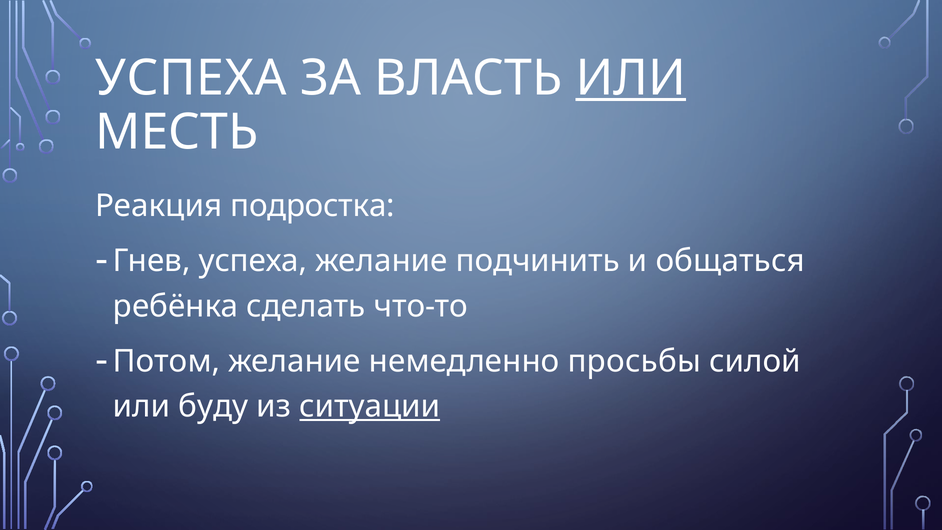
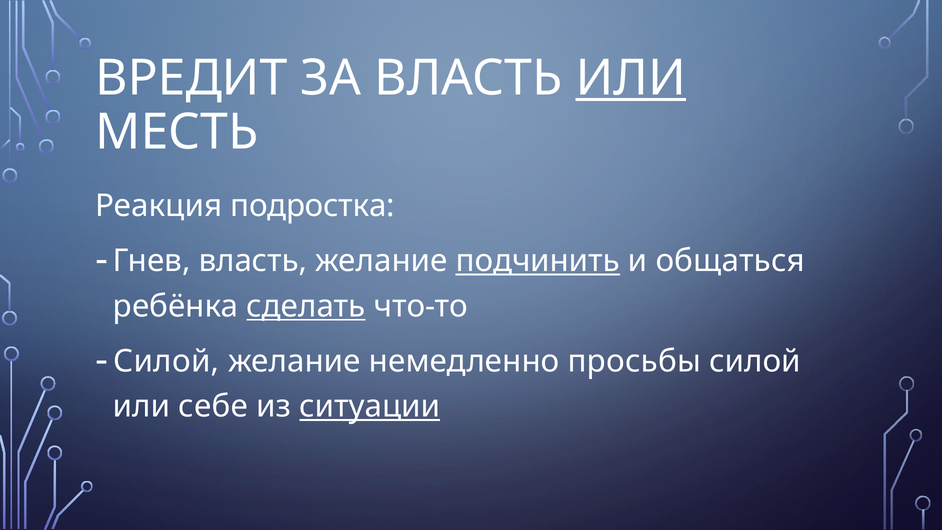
УСПЕХА at (191, 78): УСПЕХА -> ВРЕДИТ
Гнев успеха: успеха -> власть
подчинить underline: none -> present
сделать underline: none -> present
Потом at (166, 361): Потом -> Силой
буду: буду -> себе
